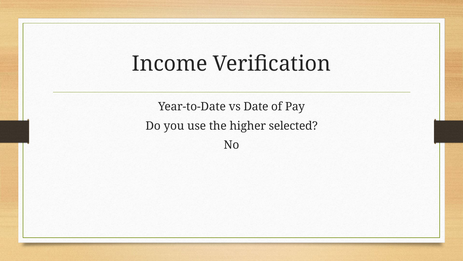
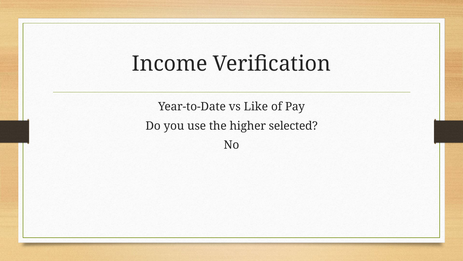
Date: Date -> Like
